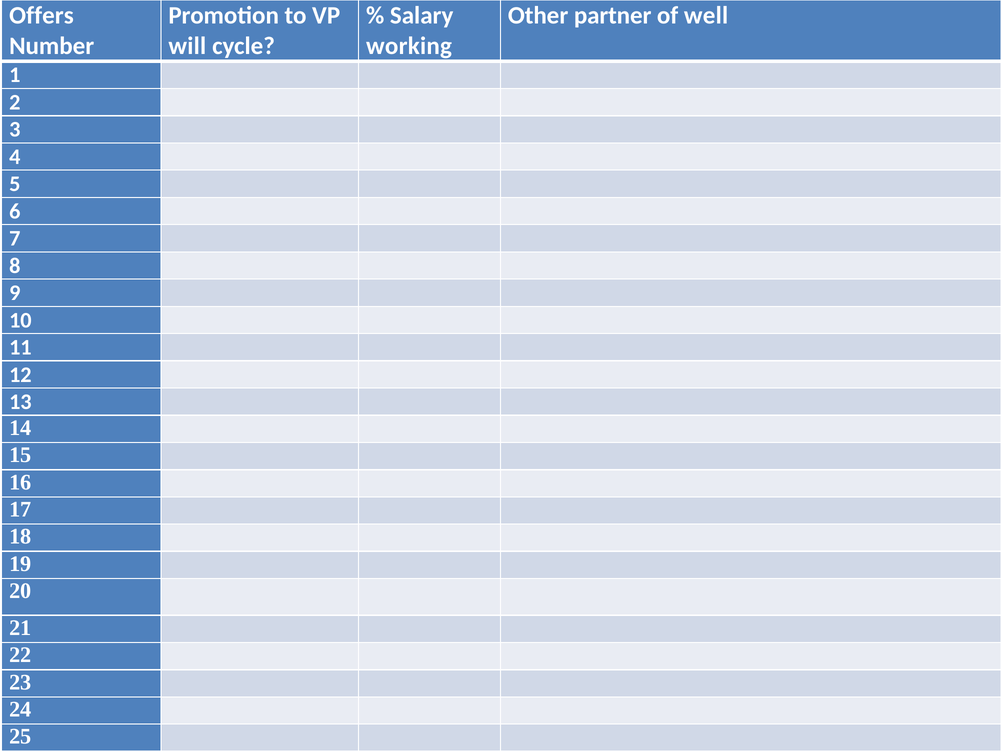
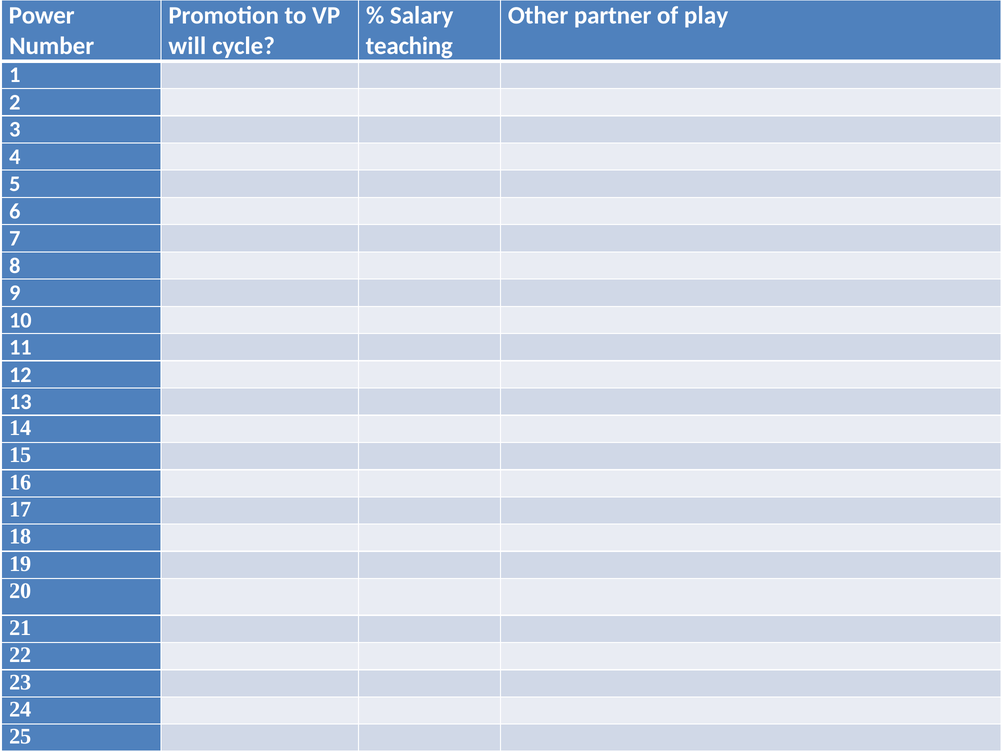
Offers: Offers -> Power
well: well -> play
working: working -> teaching
